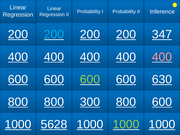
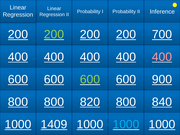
200 at (54, 34) colour: light blue -> light green
347: 347 -> 700
630: 630 -> 900
300: 300 -> 820
800 600: 600 -> 840
5628: 5628 -> 1409
1000 at (126, 124) colour: light green -> light blue
